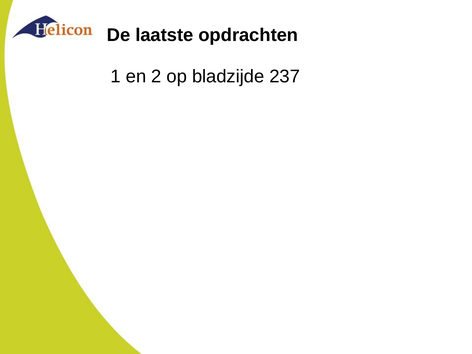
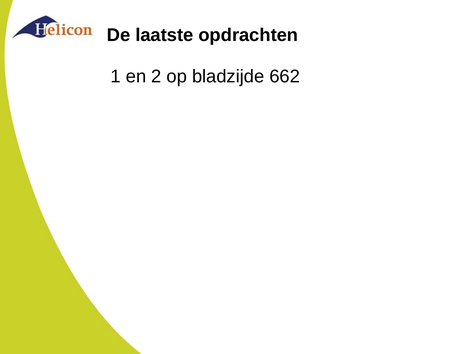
237: 237 -> 662
